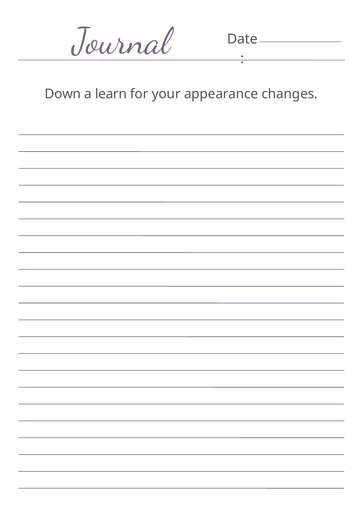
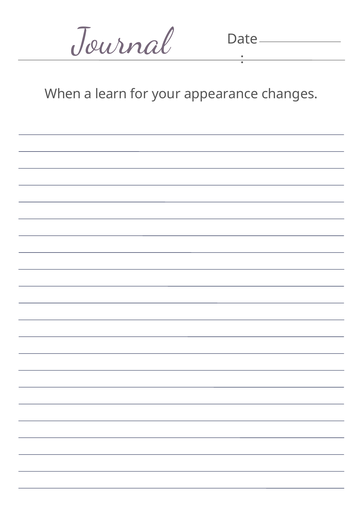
Down: Down -> When
